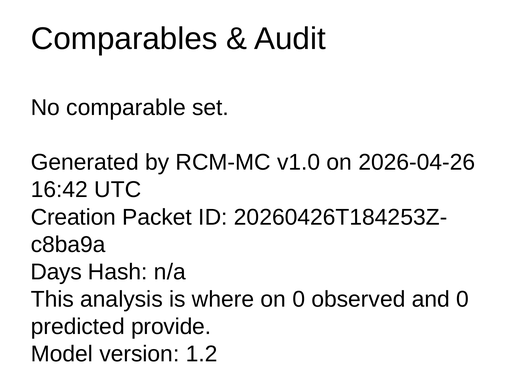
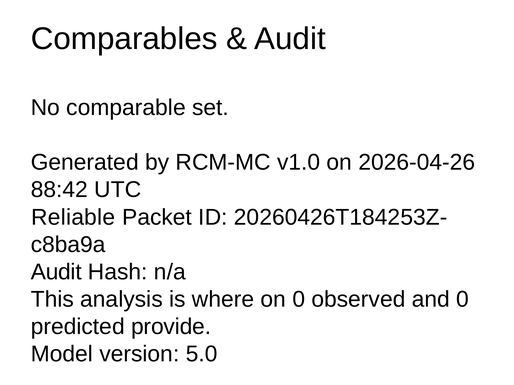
16:42: 16:42 -> 88:42
Creation: Creation -> Reliable
Days at (56, 272): Days -> Audit
1.2: 1.2 -> 5.0
